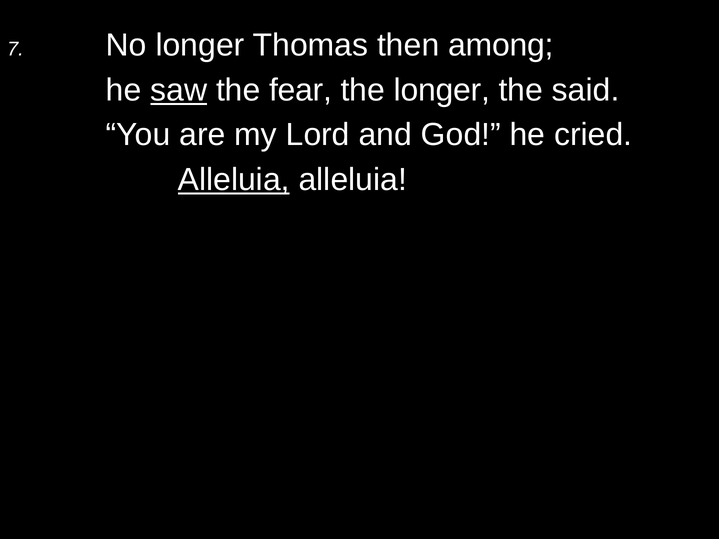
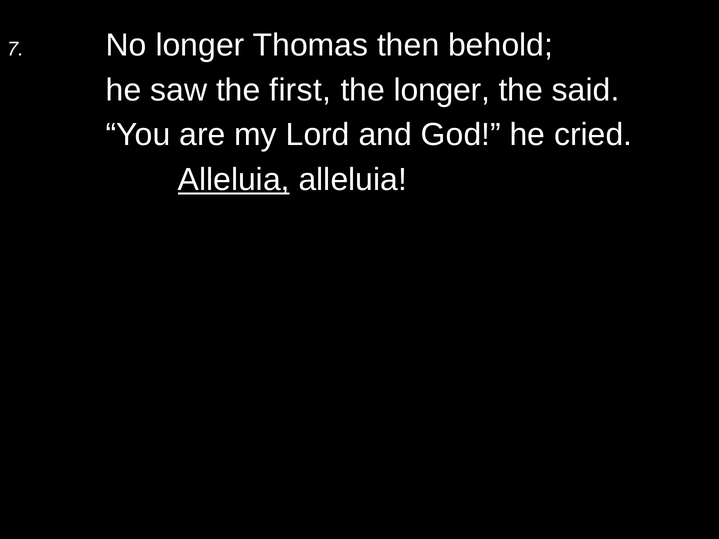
among: among -> behold
saw underline: present -> none
fear: fear -> first
